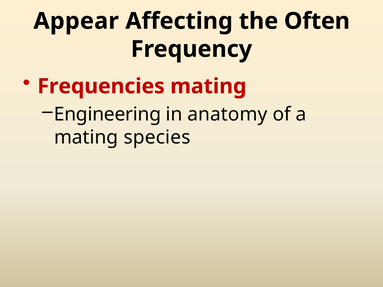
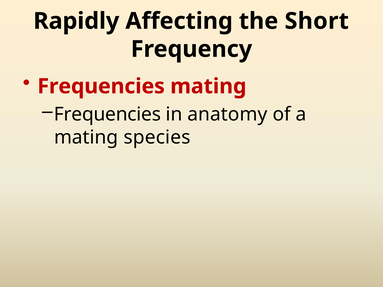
Appear: Appear -> Rapidly
Often: Often -> Short
Engineering at (107, 114): Engineering -> Frequencies
